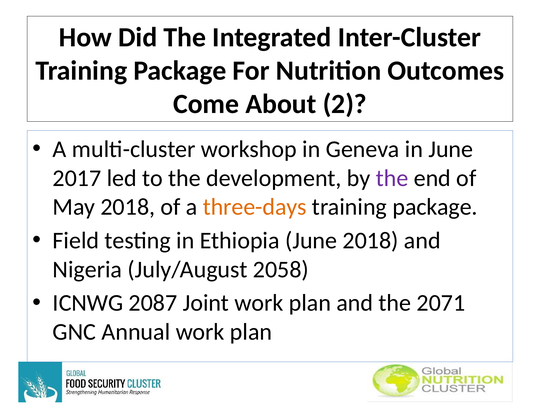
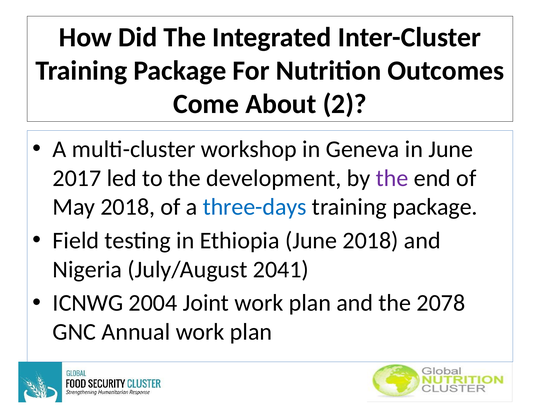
three-days colour: orange -> blue
2058: 2058 -> 2041
2087: 2087 -> 2004
2071: 2071 -> 2078
